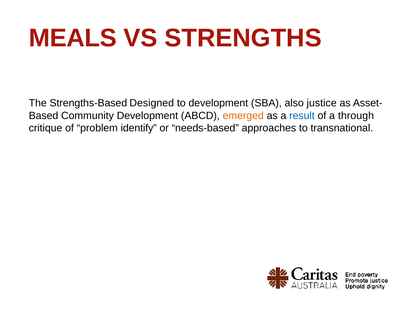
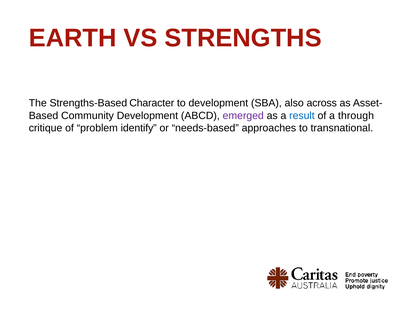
MEALS: MEALS -> EARTH
Designed: Designed -> Character
justice: justice -> across
emerged colour: orange -> purple
